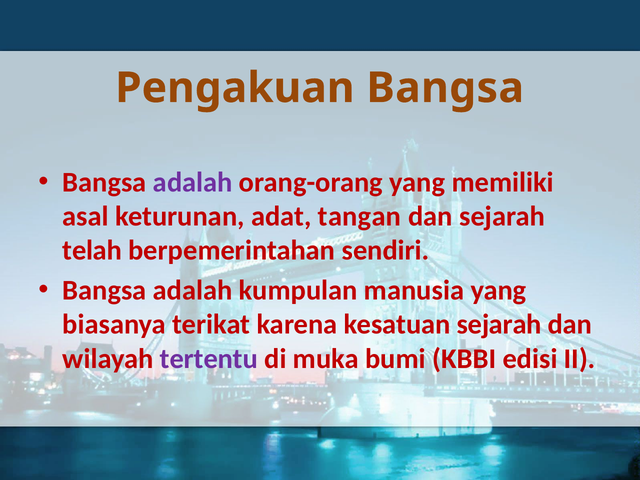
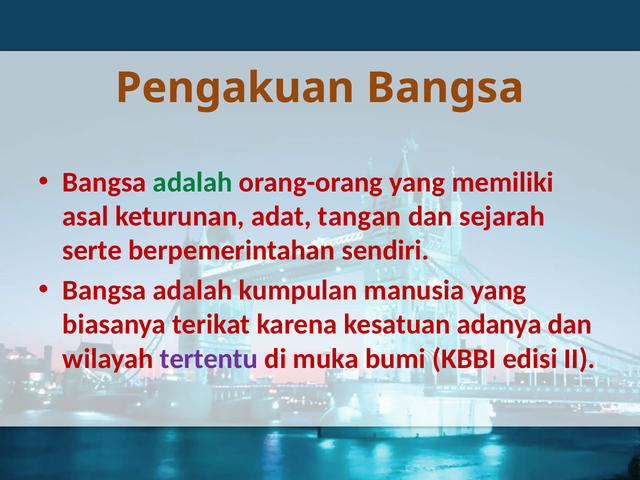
adalah at (193, 182) colour: purple -> green
telah: telah -> serte
kesatuan sejarah: sejarah -> adanya
